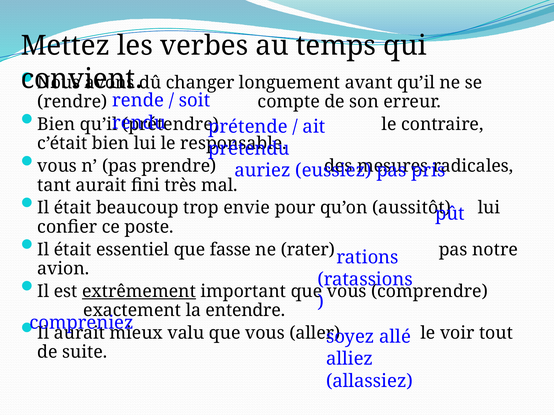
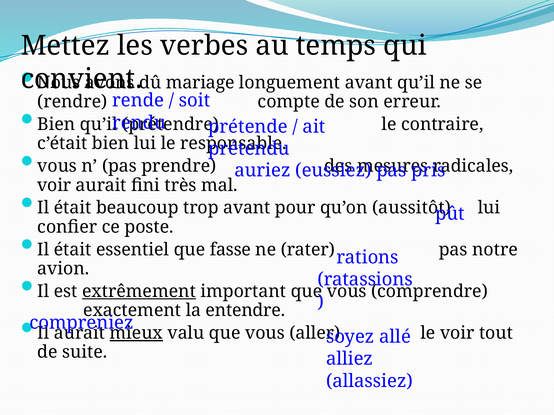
changer: changer -> mariage
tant at (54, 185): tant -> voir
trop envie: envie -> avant
mieux underline: none -> present
